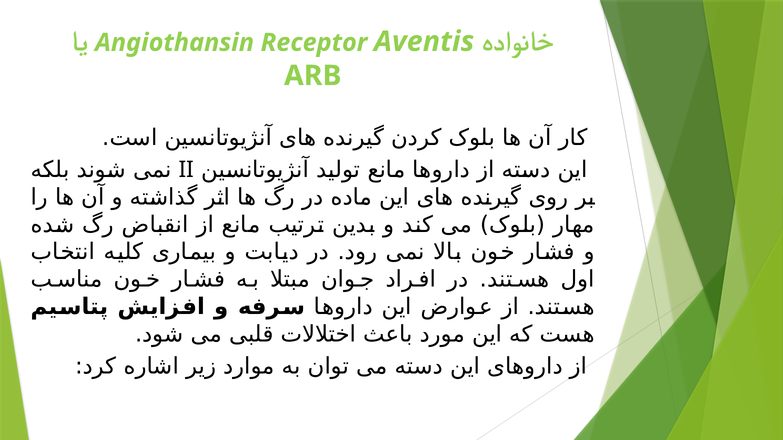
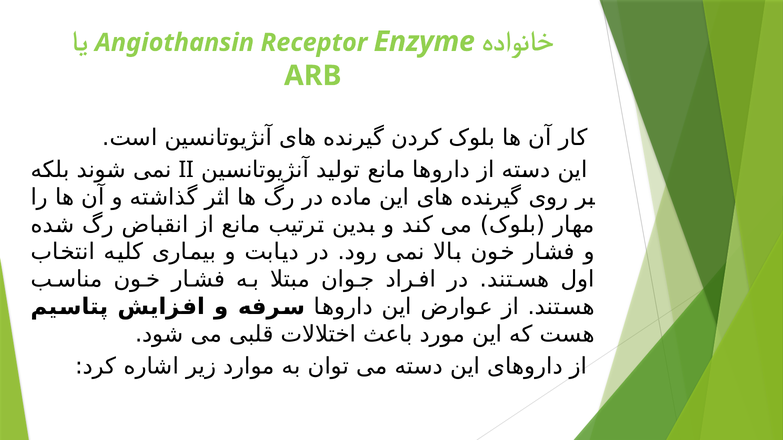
Aventis: Aventis -> Enzyme
